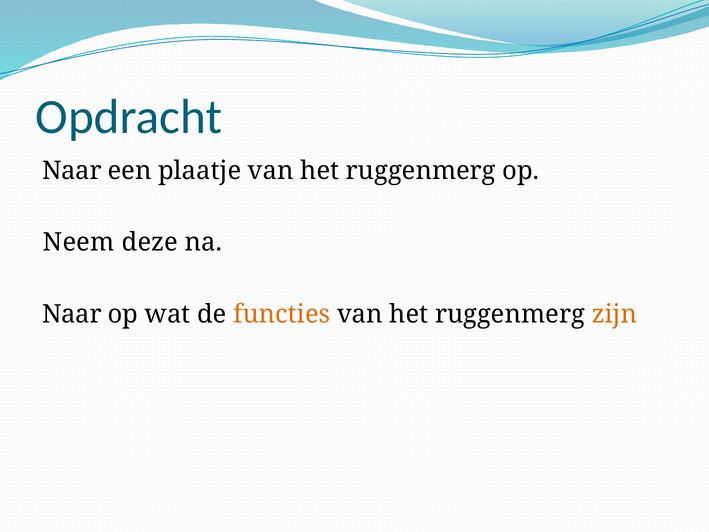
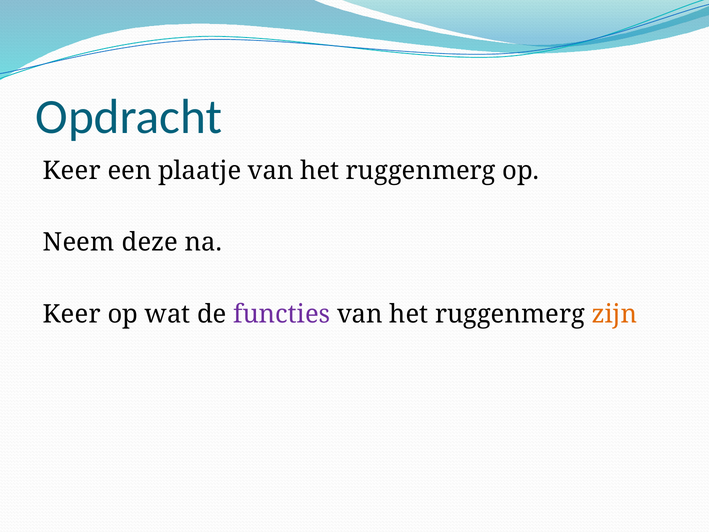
Naar at (72, 171): Naar -> Keer
Naar at (72, 314): Naar -> Keer
functies colour: orange -> purple
